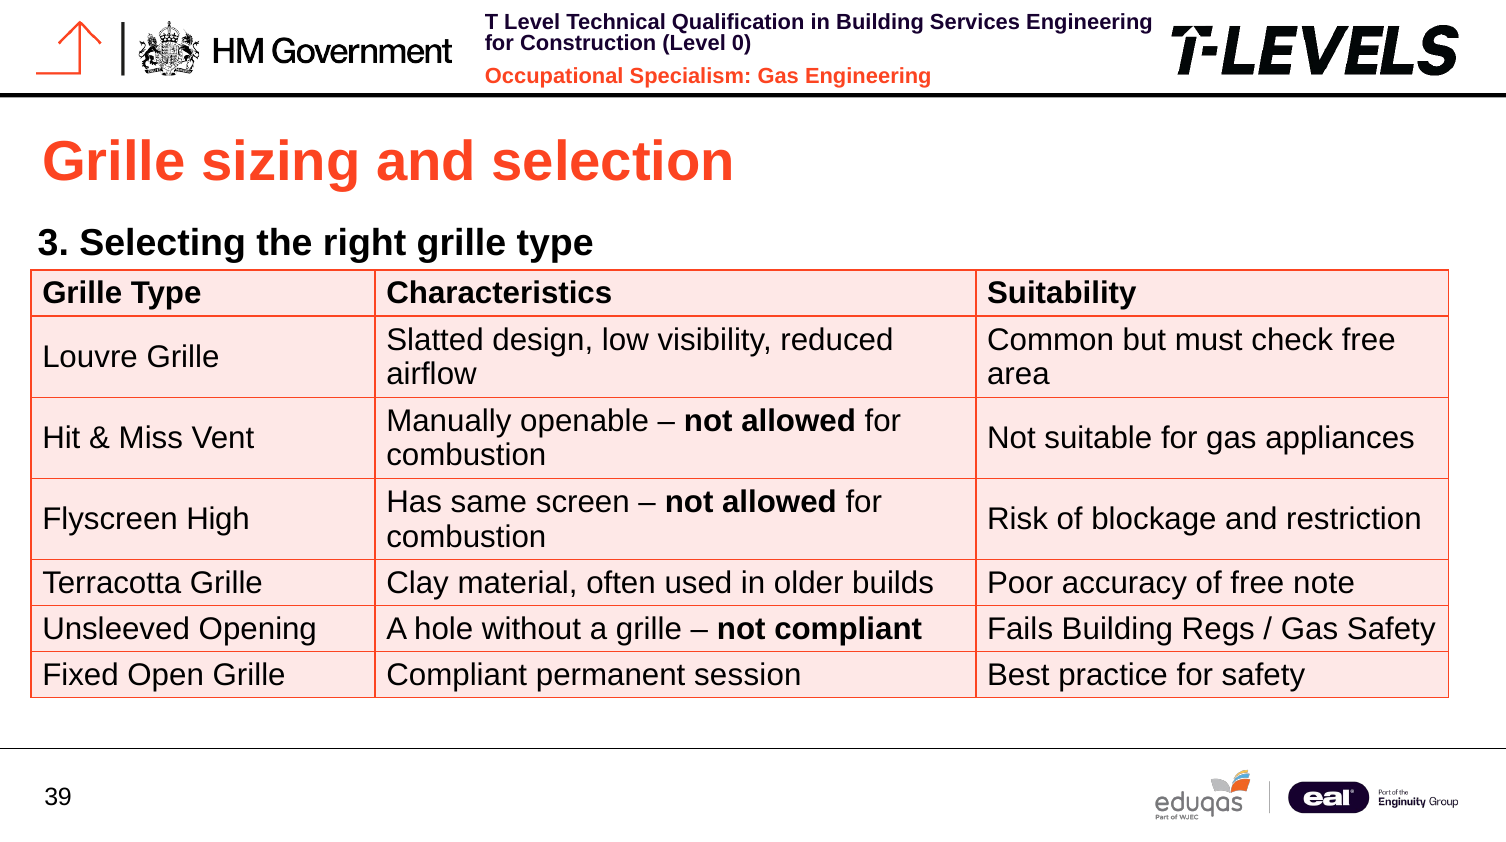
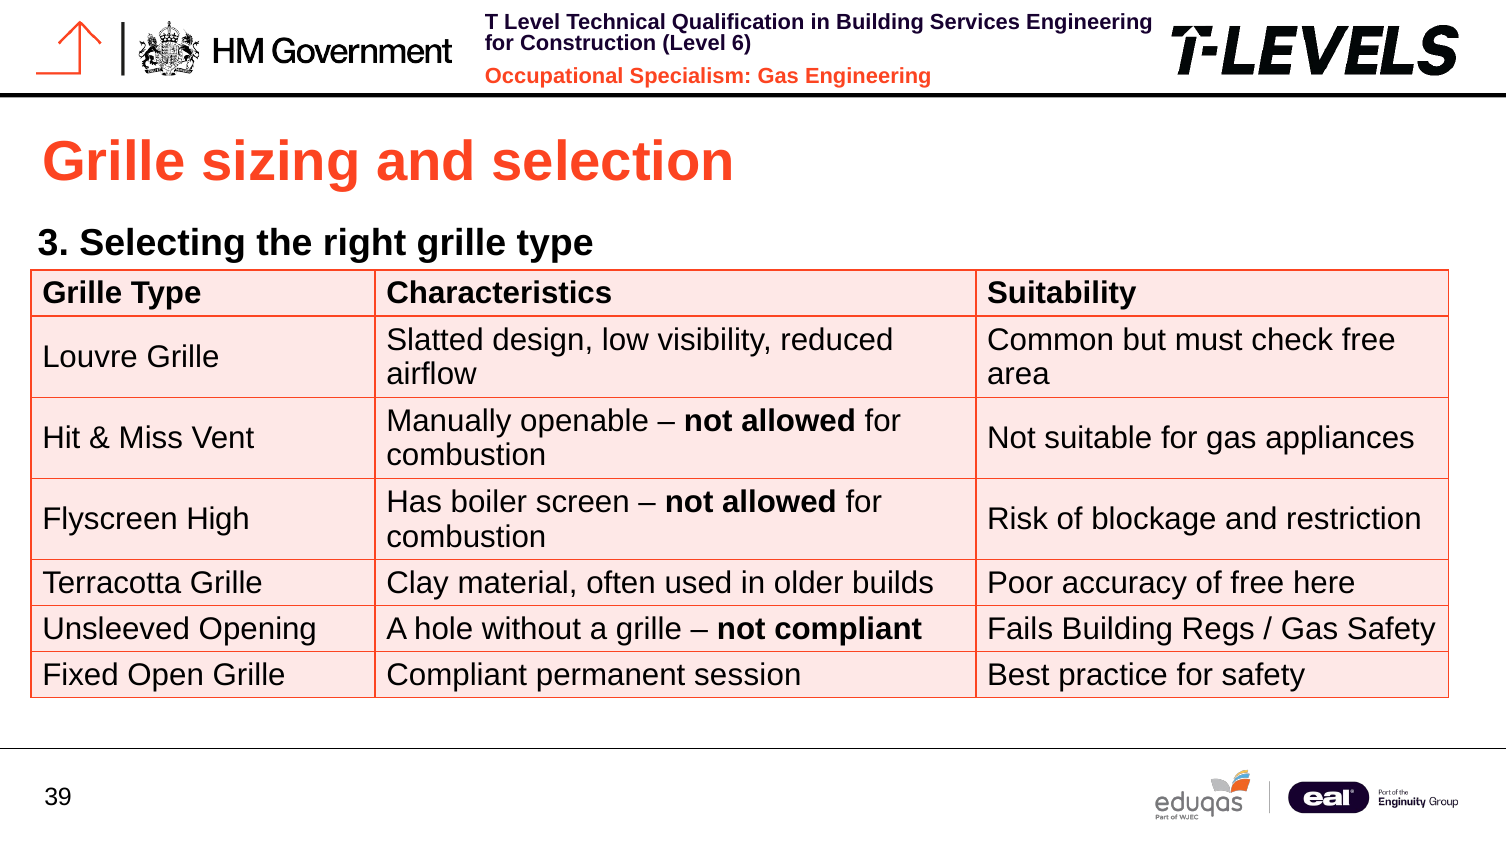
0: 0 -> 6
same: same -> boiler
note: note -> here
